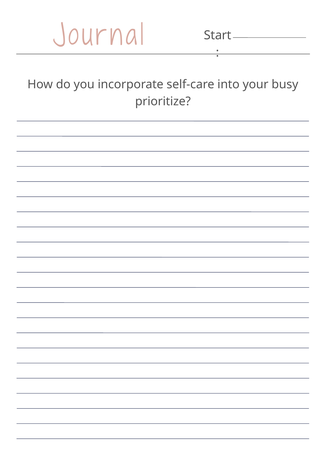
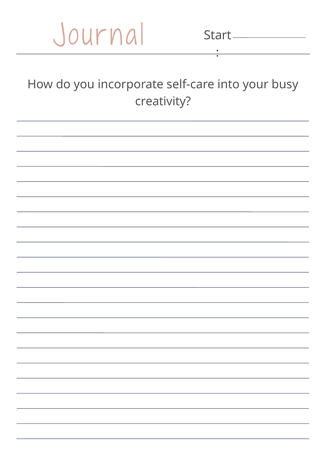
prioritize: prioritize -> creativity
